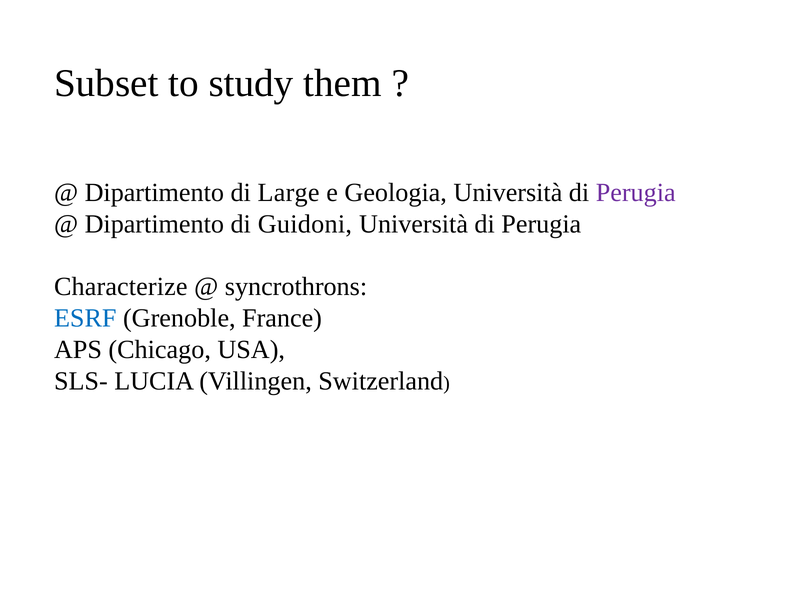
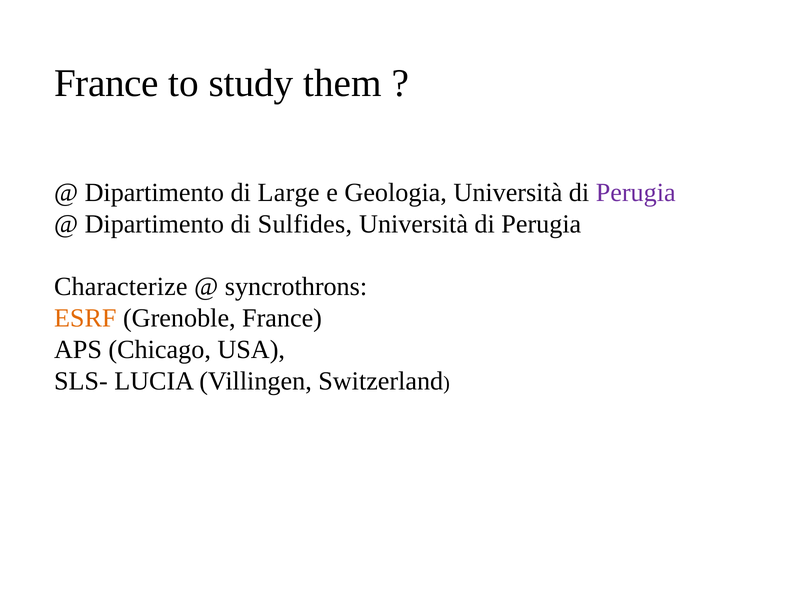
Subset at (106, 83): Subset -> France
Guidoni: Guidoni -> Sulfides
ESRF colour: blue -> orange
